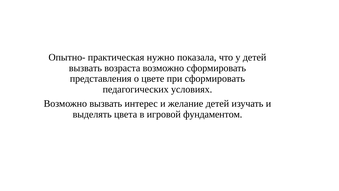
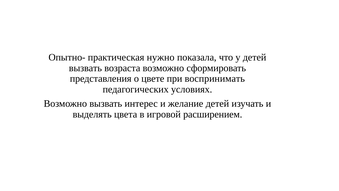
при сформировать: сформировать -> воспринимать
фундаментом: фундаментом -> расширением
